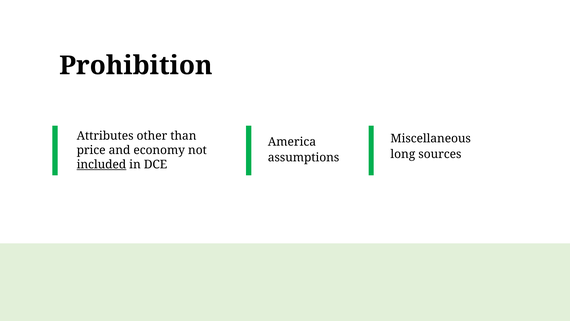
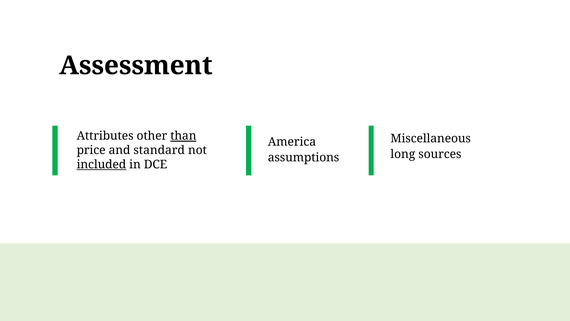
Prohibition: Prohibition -> Assessment
than underline: none -> present
economy: economy -> standard
